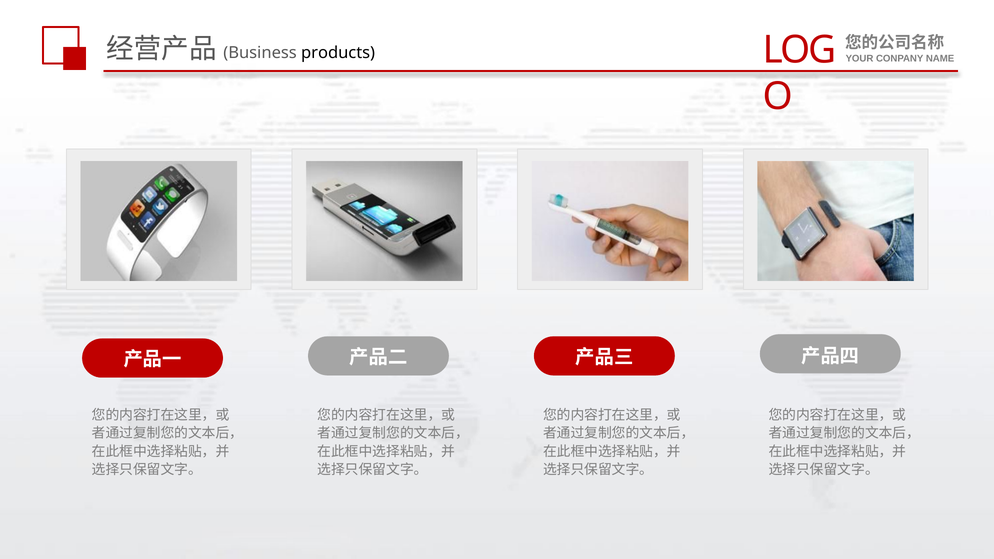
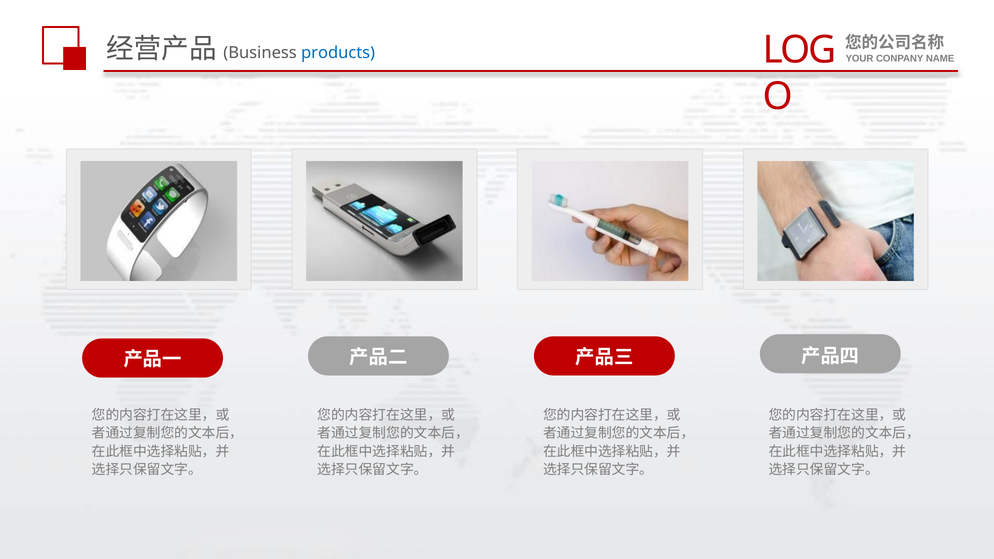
products colour: black -> blue
